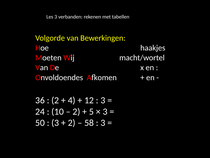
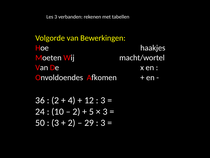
58: 58 -> 29
